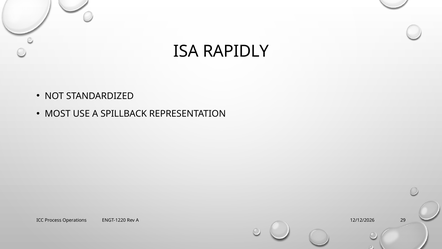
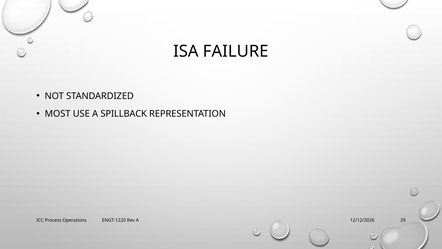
RAPIDLY: RAPIDLY -> FAILURE
